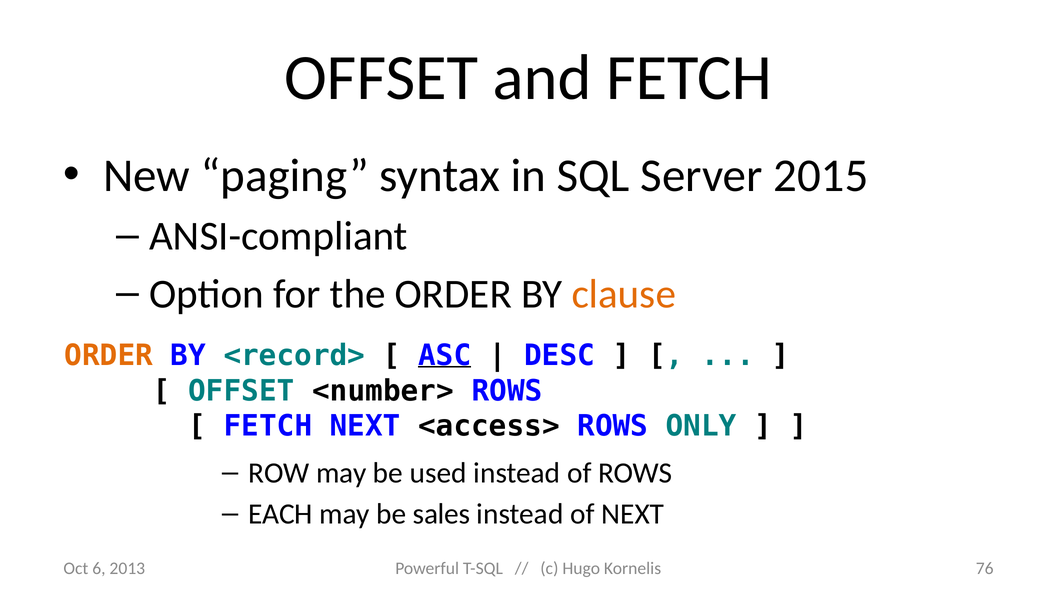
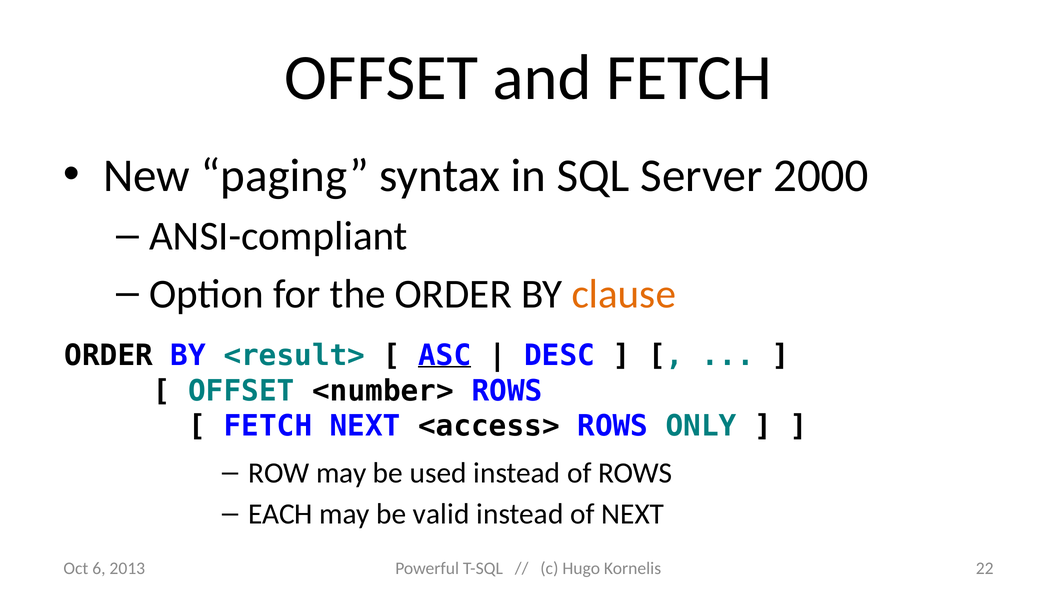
2015: 2015 -> 2000
ORDER at (109, 355) colour: orange -> black
<record>: <record> -> <result>
sales: sales -> valid
76: 76 -> 22
